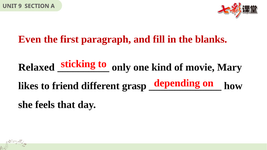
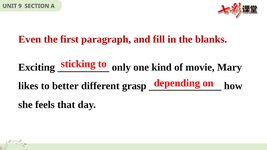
Relaxed: Relaxed -> Exciting
friend: friend -> better
